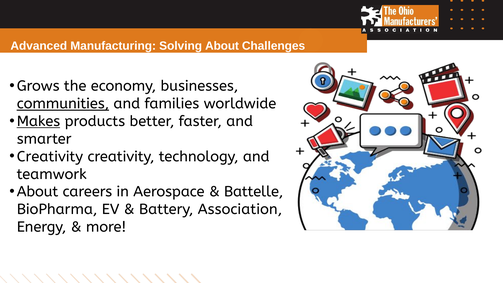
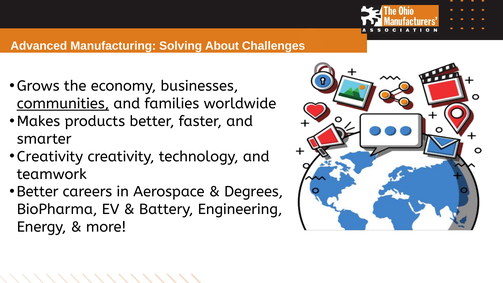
Makes underline: present -> none
About at (38, 192): About -> Better
Battelle: Battelle -> Degrees
Association: Association -> Engineering
